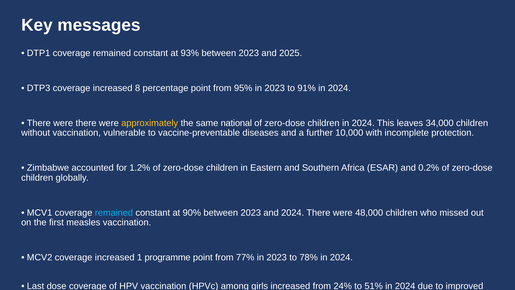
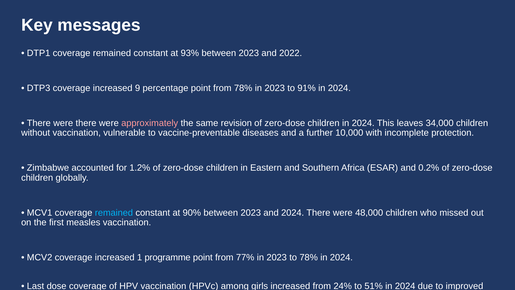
2025: 2025 -> 2022
8: 8 -> 9
from 95%: 95% -> 78%
approximately colour: yellow -> pink
national: national -> revision
